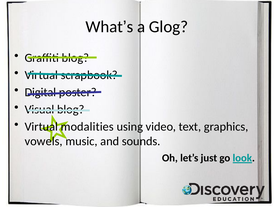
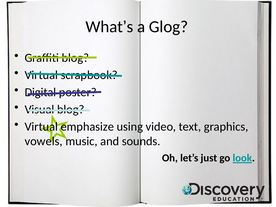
modalities: modalities -> emphasize
